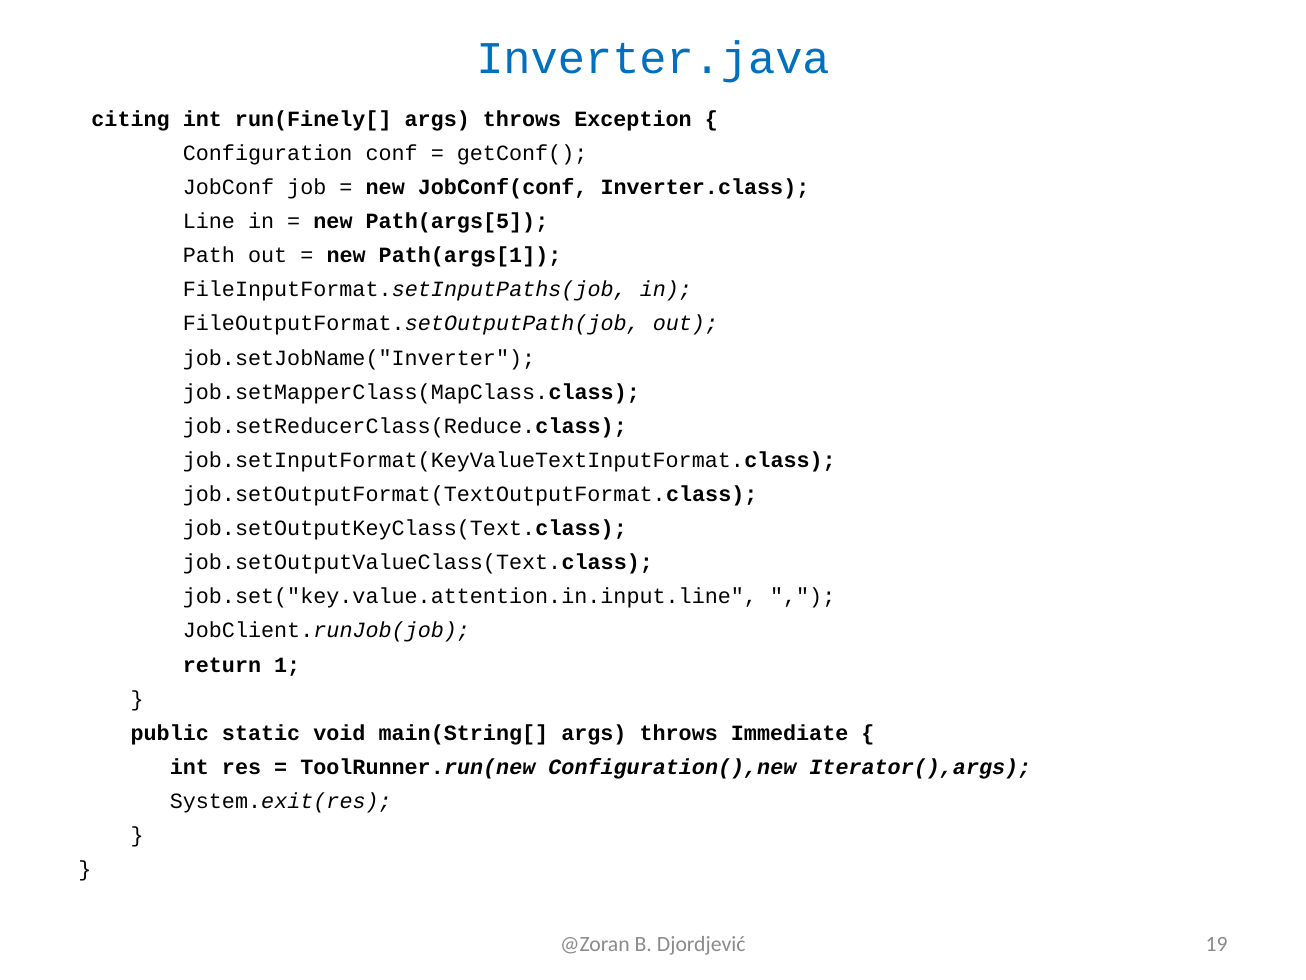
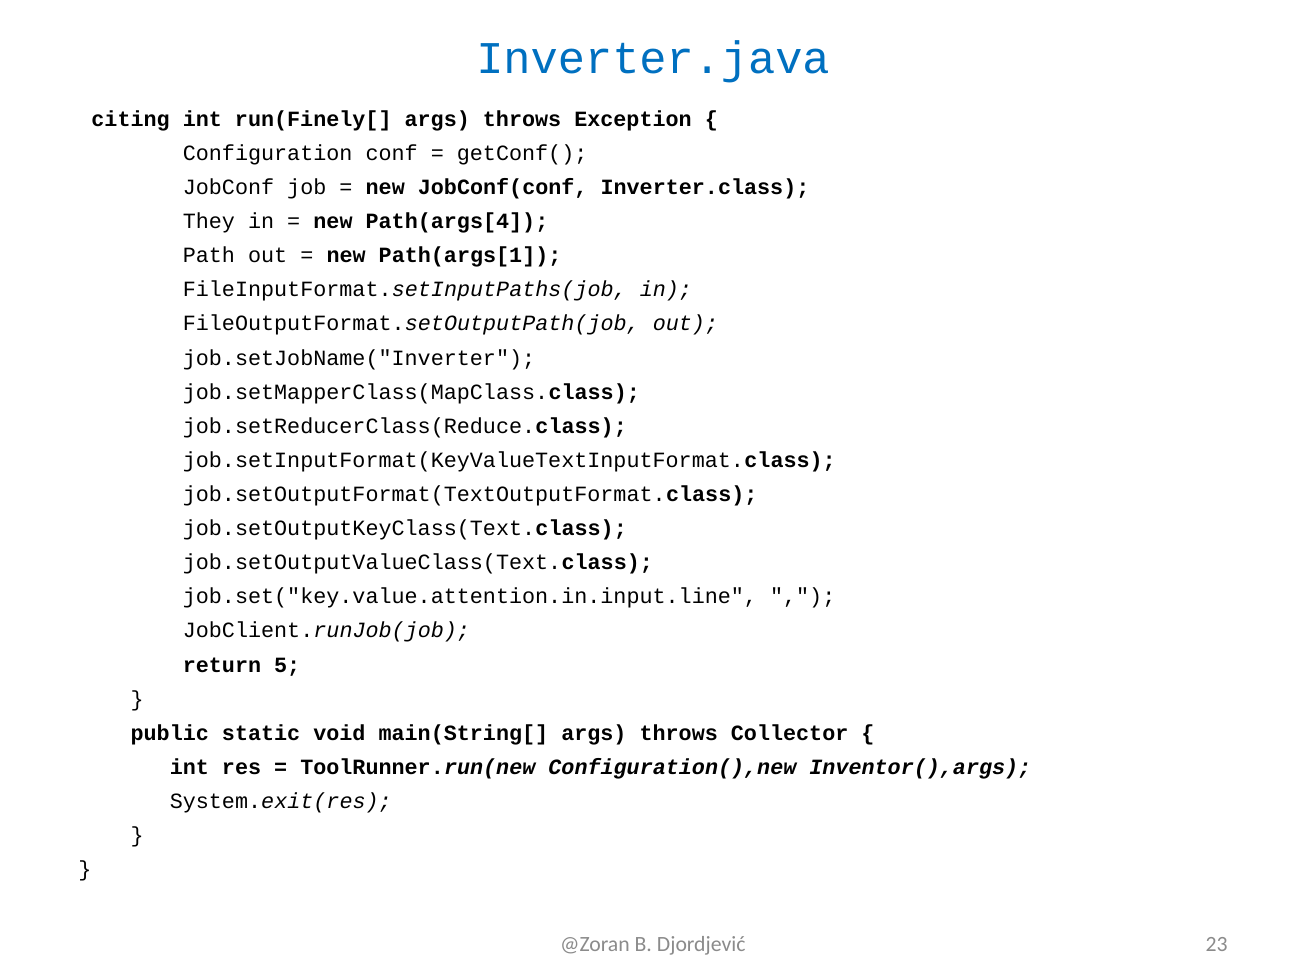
Line: Line -> They
Path(args[5: Path(args[5 -> Path(args[4
1: 1 -> 5
Immediate: Immediate -> Collector
Iterator(),args: Iterator(),args -> Inventor(),args
19: 19 -> 23
